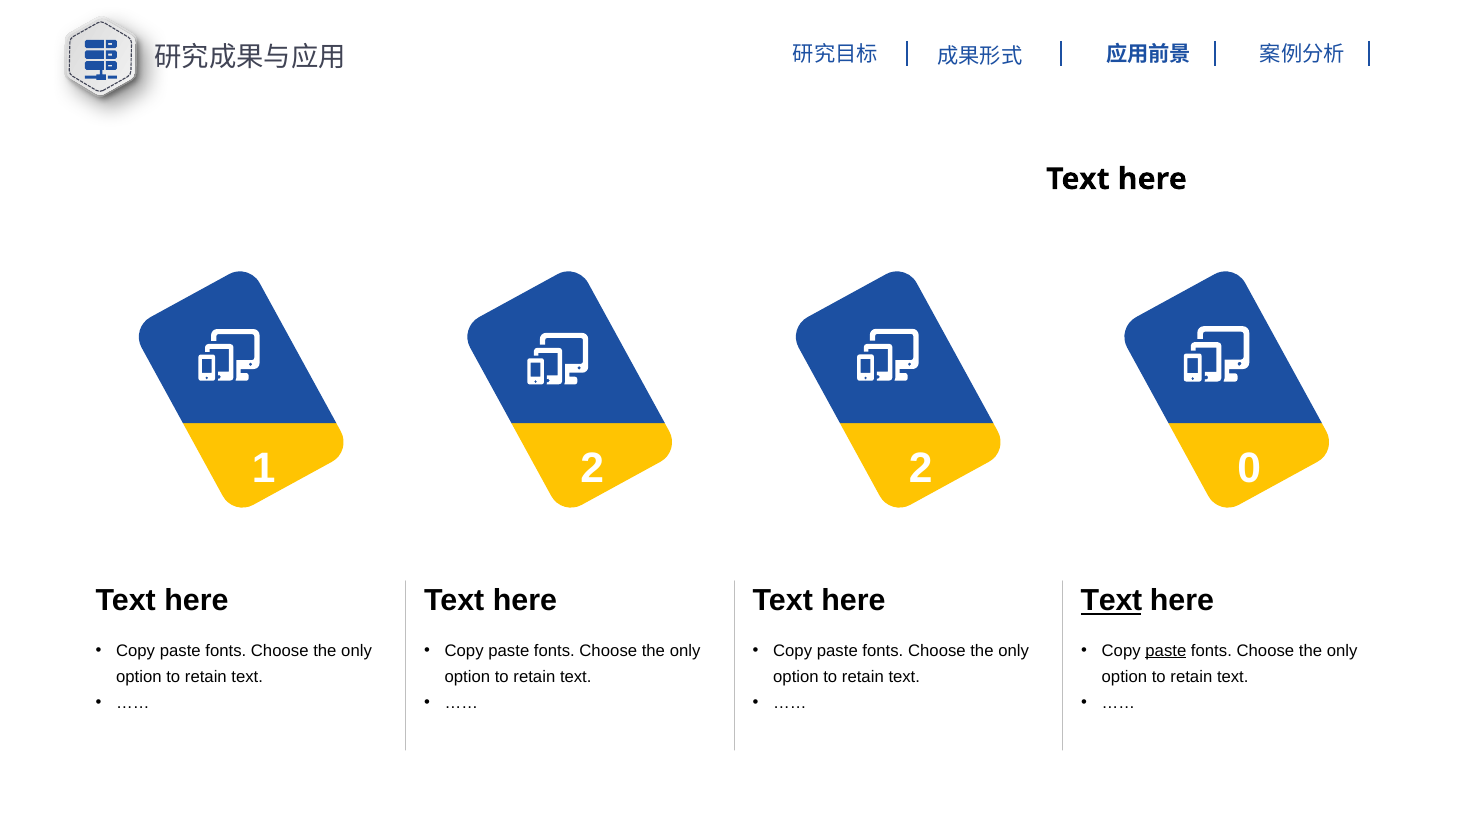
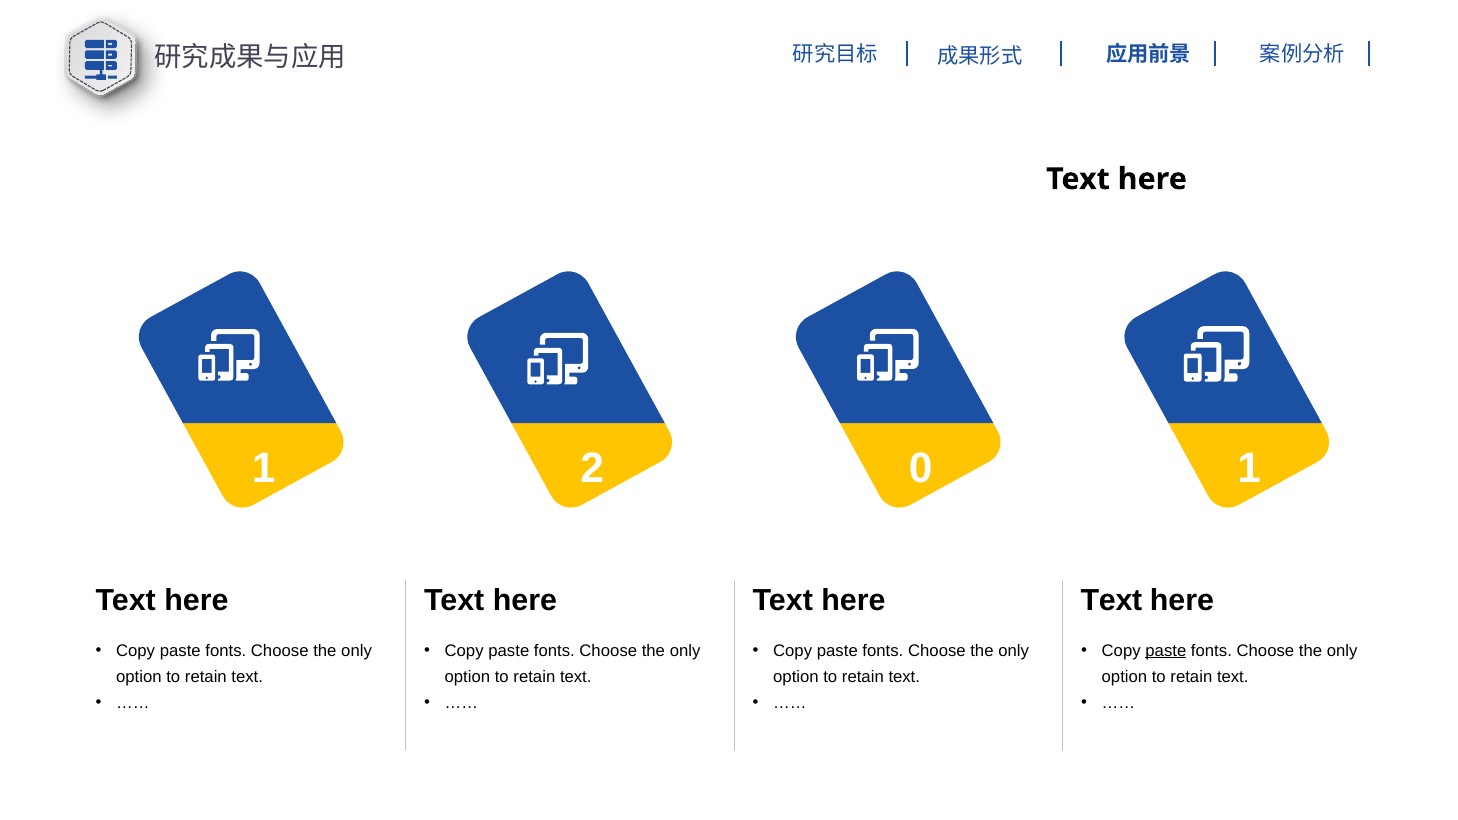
1 2: 2 -> 0
2 0: 0 -> 1
Text at (1111, 601) underline: present -> none
